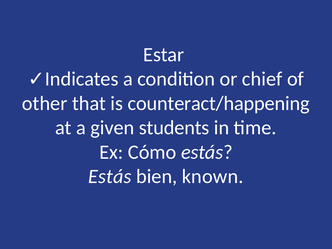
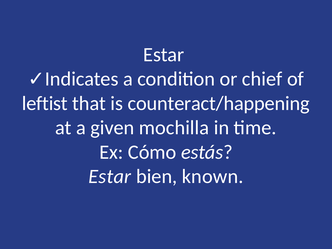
other: other -> leftist
students: students -> mochilla
Estás at (110, 176): Estás -> Estar
